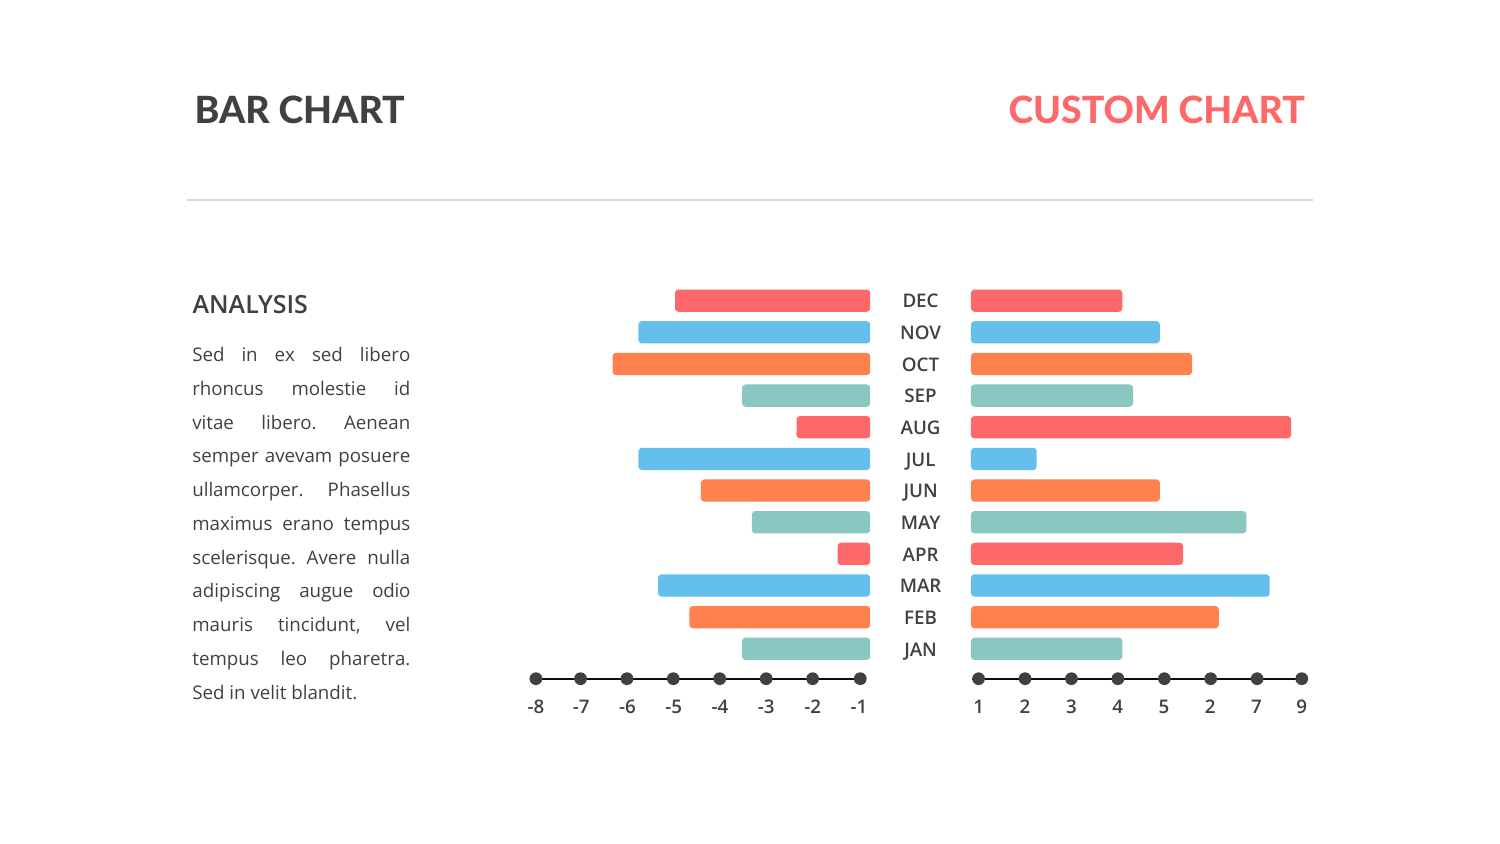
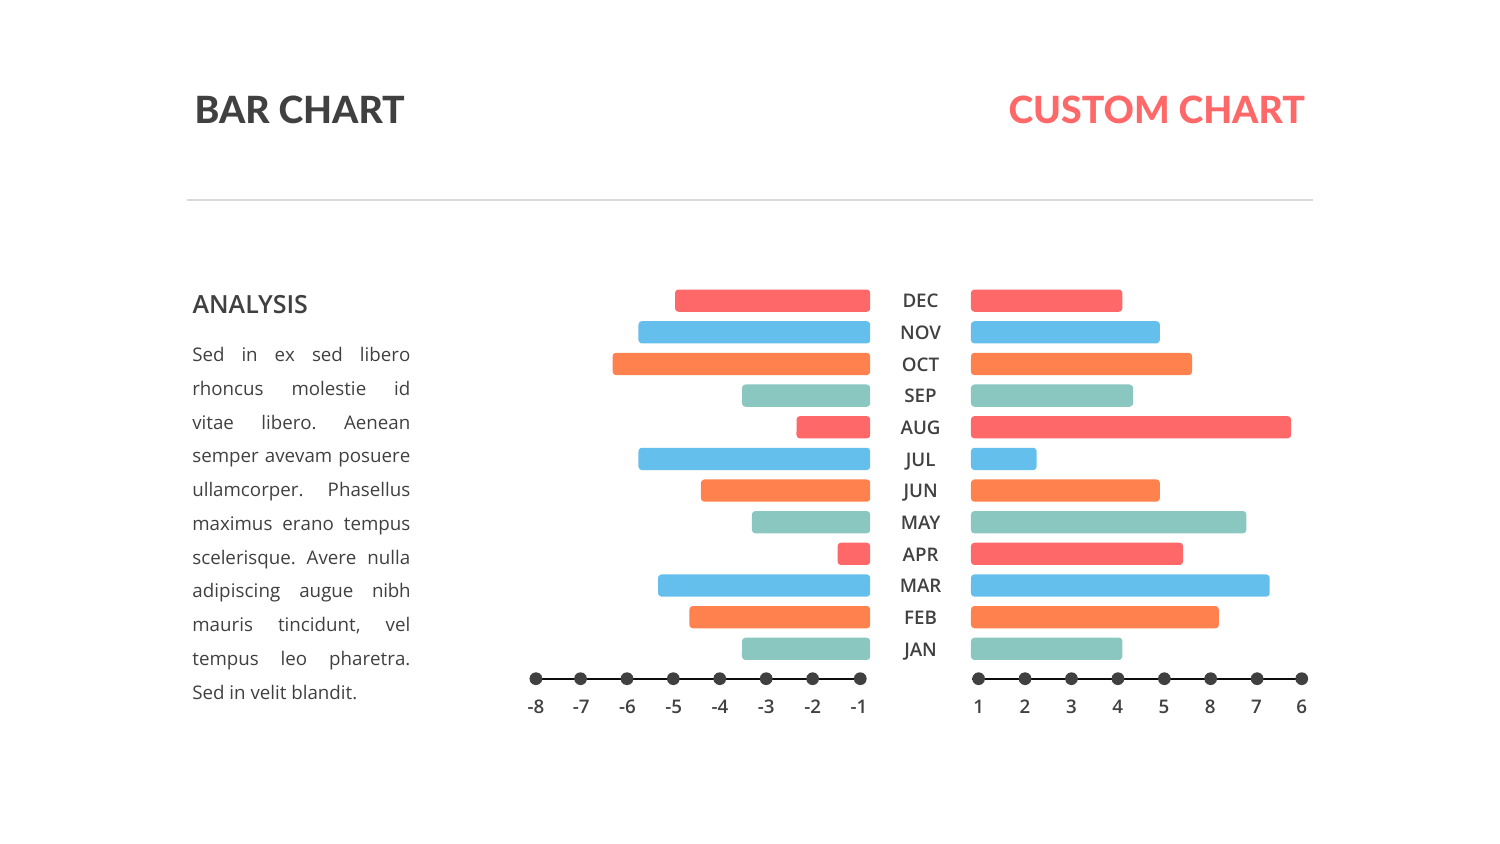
odio: odio -> nibh
5 2: 2 -> 8
9: 9 -> 6
